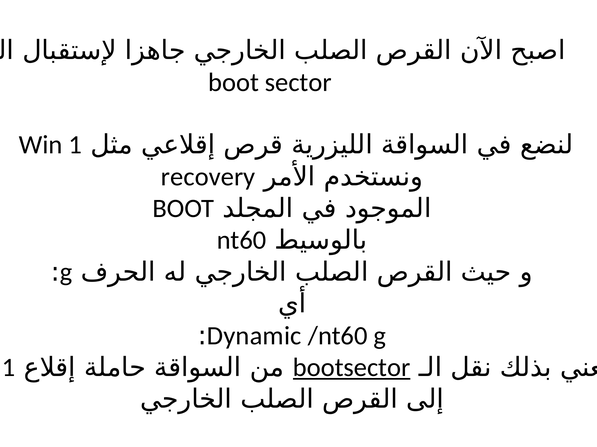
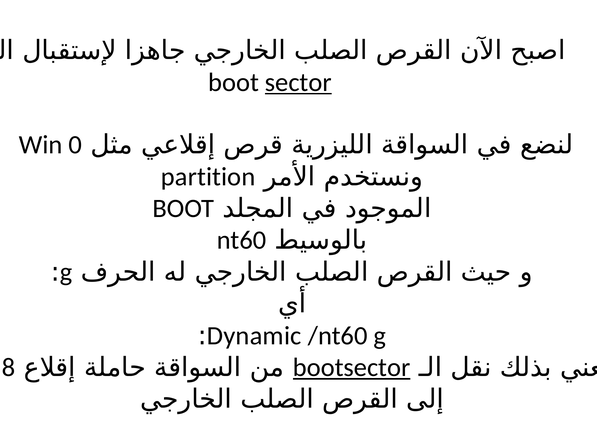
sector underline: none -> present
1 at (75, 145): 1 -> 0
recovery: recovery -> partition
1 at (9, 368): 1 -> 8
